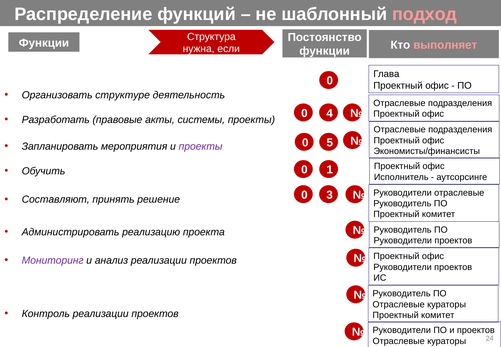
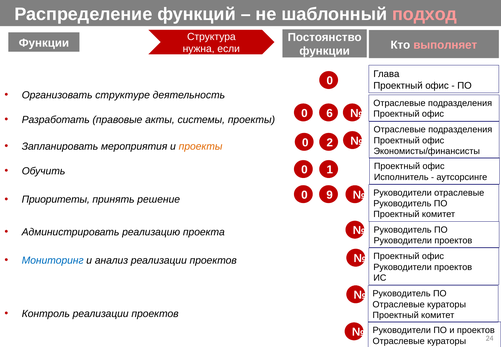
4: 4 -> 6
5: 5 -> 2
проекты at (201, 146) colour: purple -> orange
3: 3 -> 9
Составляют: Составляют -> Приоритеты
Мониторинг colour: purple -> blue
